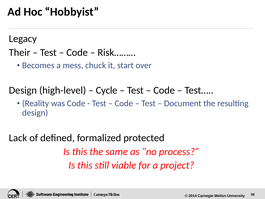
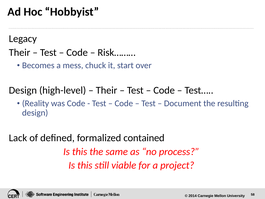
Cycle at (107, 90): Cycle -> Their
protected: protected -> contained
